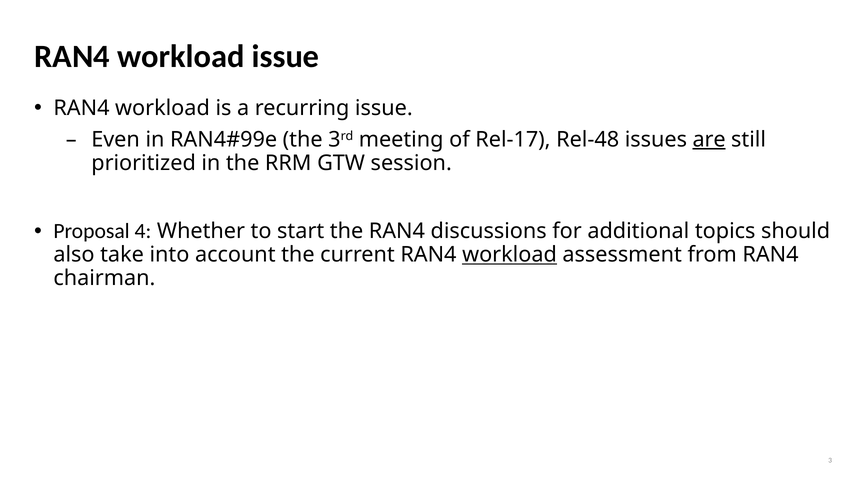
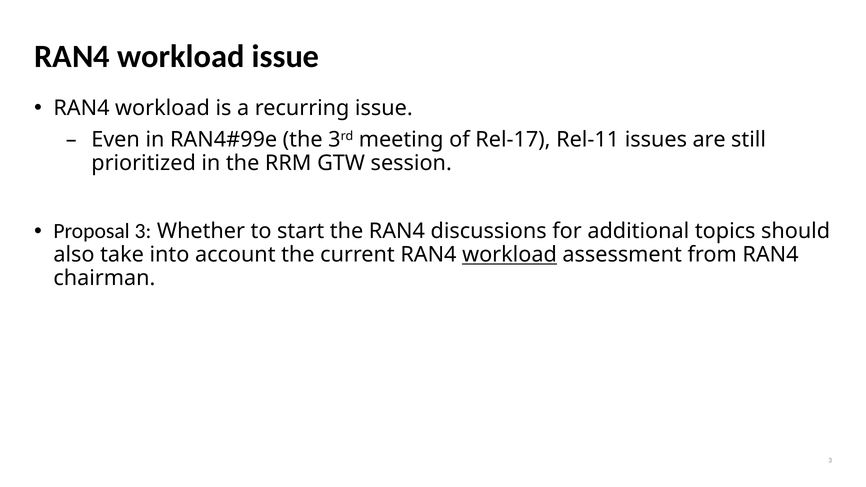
Rel-48: Rel-48 -> Rel-11
are underline: present -> none
Proposal 4: 4 -> 3
